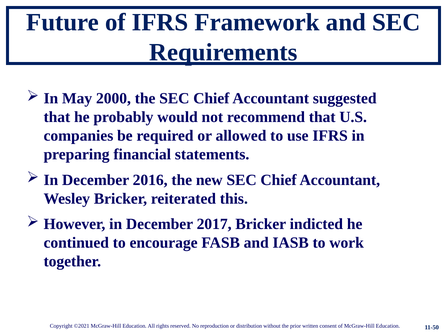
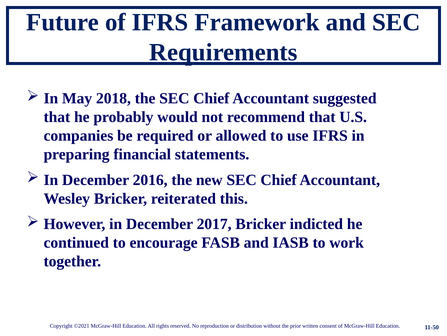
2000: 2000 -> 2018
